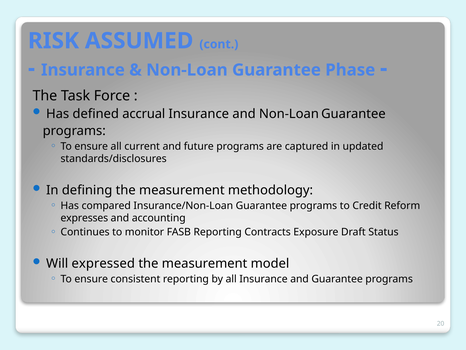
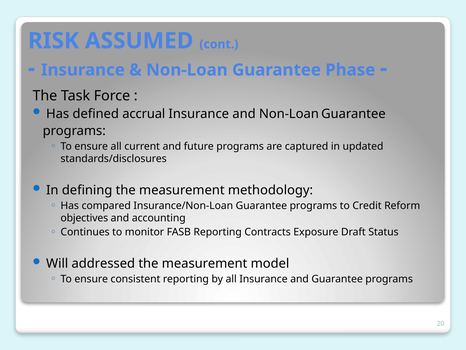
expresses: expresses -> objectives
expressed: expressed -> addressed
